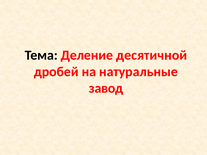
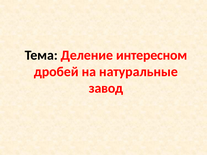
десятичной: десятичной -> интересном
